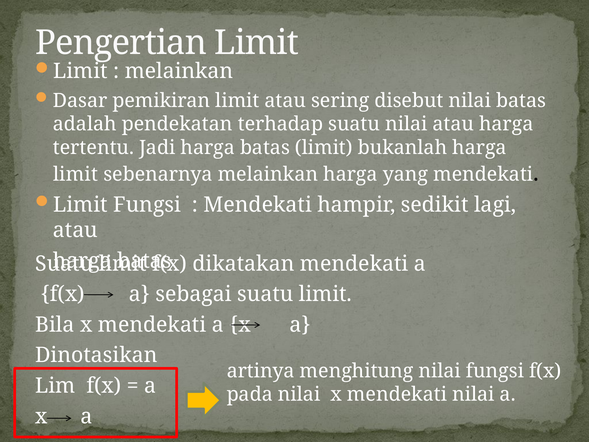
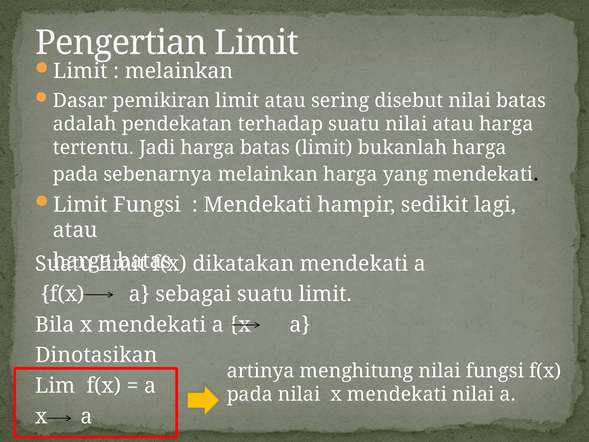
limit at (75, 174): limit -> pada
